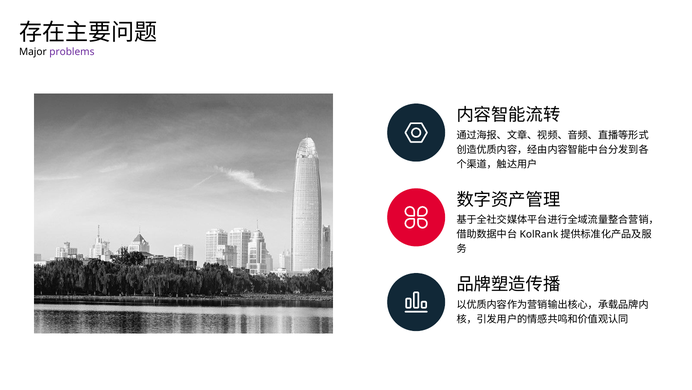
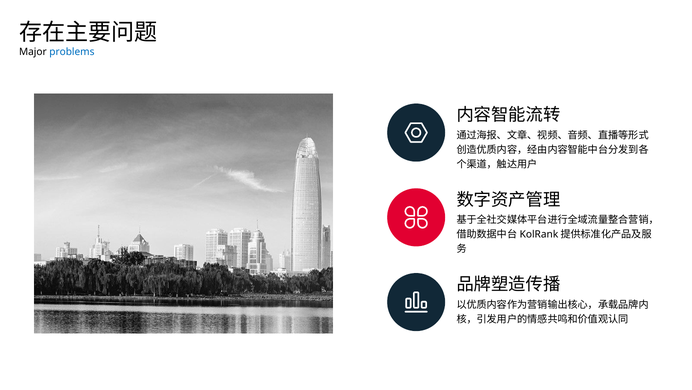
problems colour: purple -> blue
